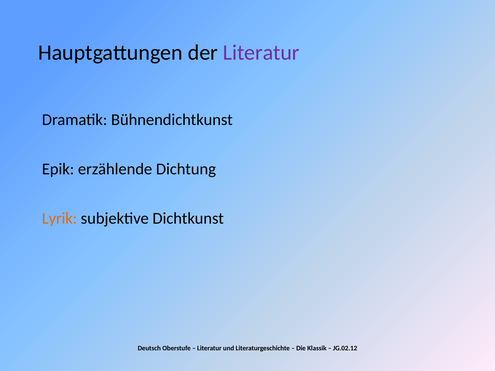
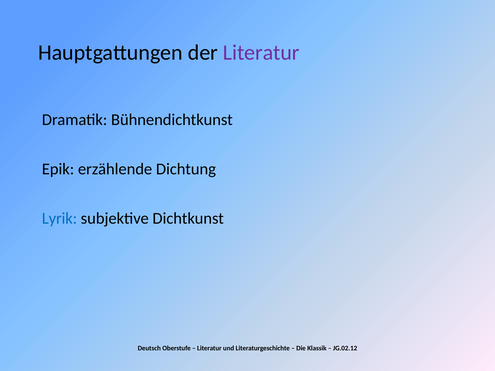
Lyrik colour: orange -> blue
